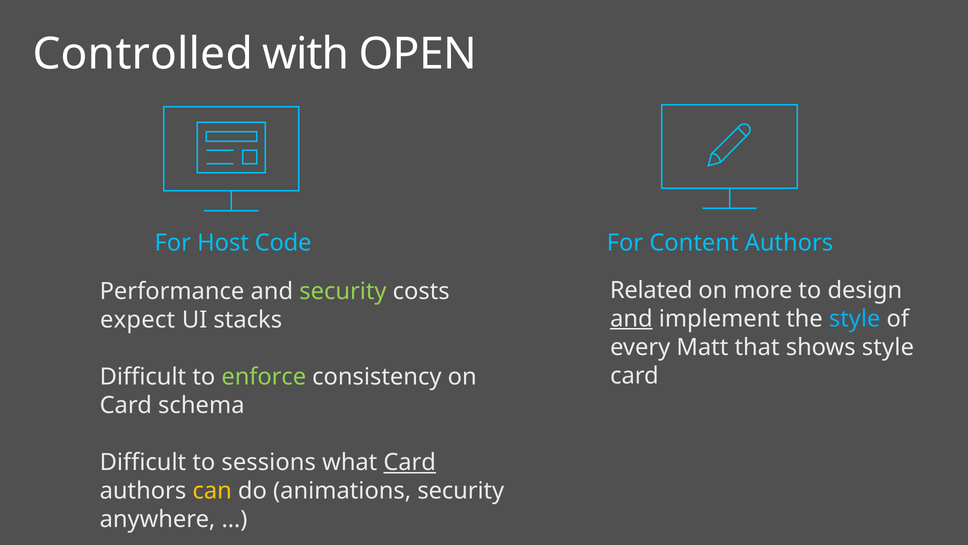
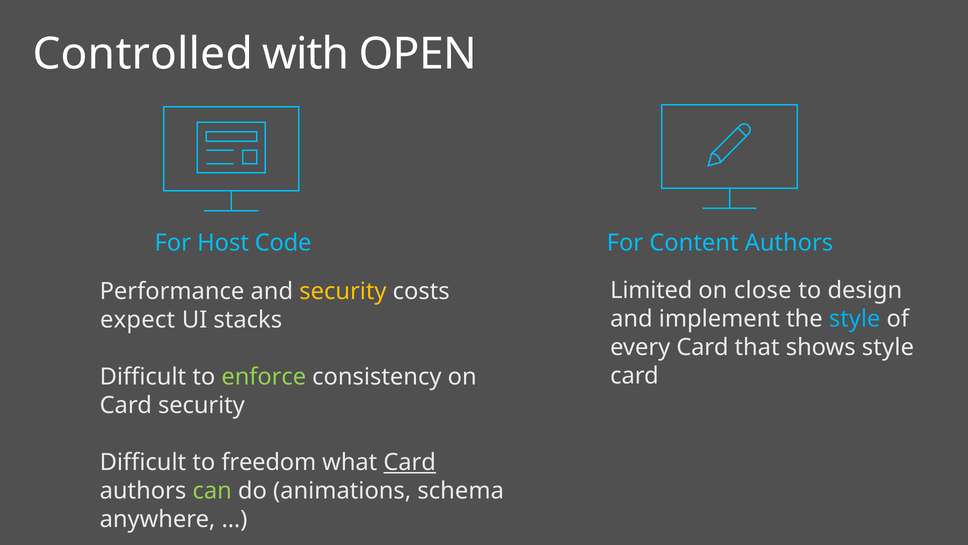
Related: Related -> Limited
more: more -> close
security at (343, 291) colour: light green -> yellow
and at (631, 318) underline: present -> none
every Matt: Matt -> Card
Card schema: schema -> security
sessions: sessions -> freedom
can colour: yellow -> light green
animations security: security -> schema
